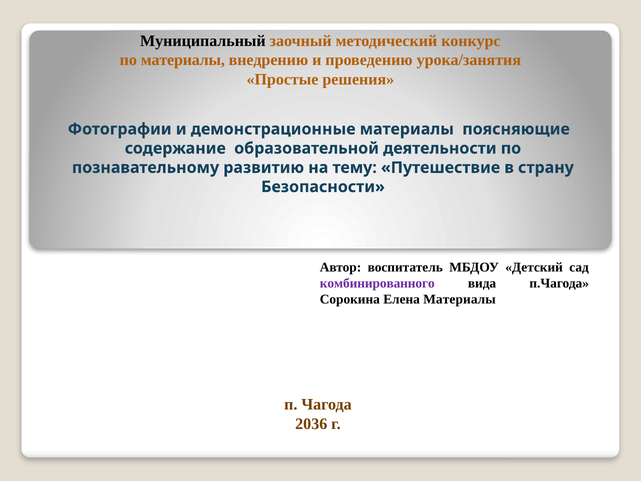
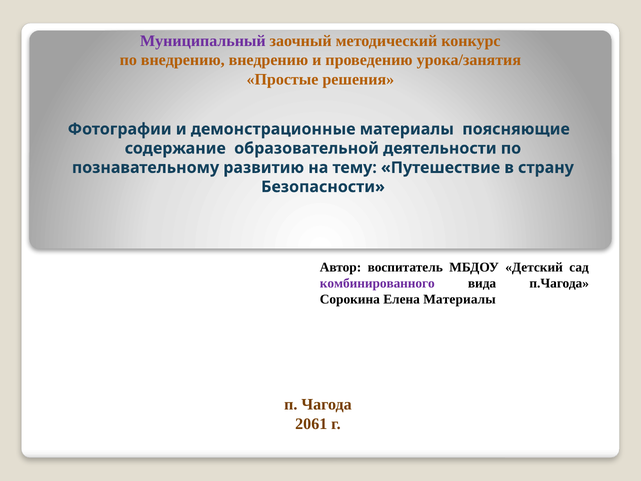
Муниципальный colour: black -> purple
по материалы: материалы -> внедрению
2036: 2036 -> 2061
